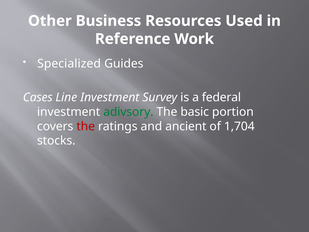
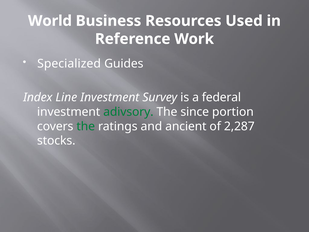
Other: Other -> World
Cases: Cases -> Index
basic: basic -> since
the at (86, 126) colour: red -> green
1,704: 1,704 -> 2,287
